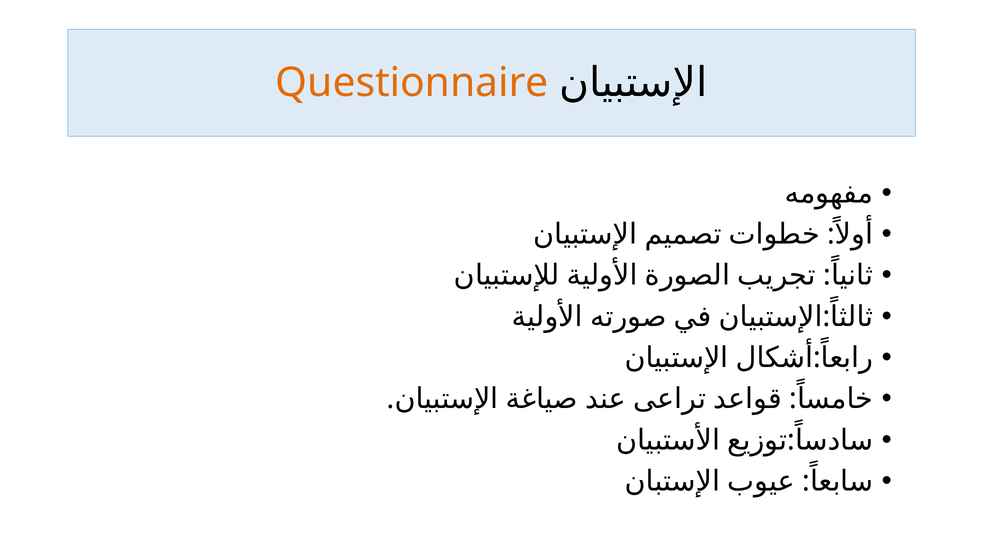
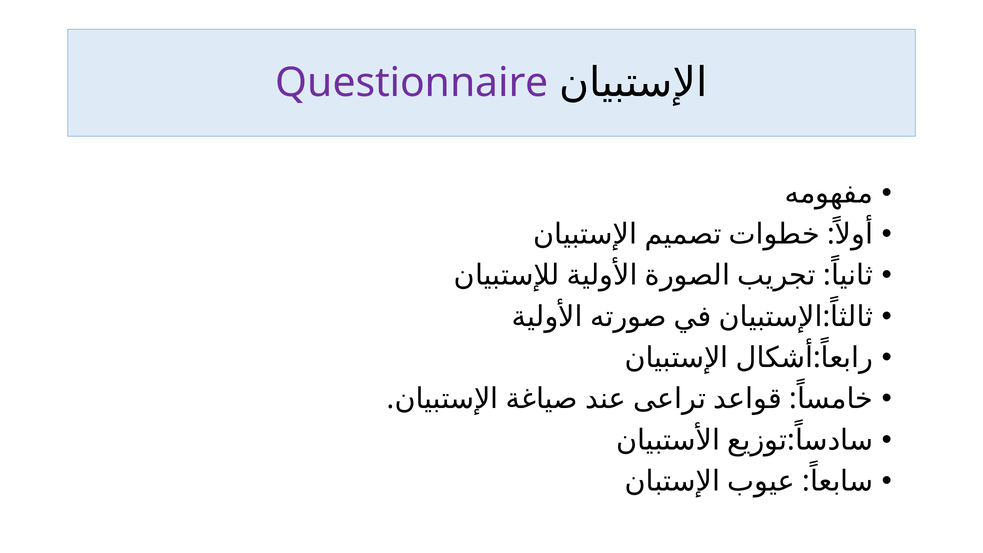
Questionnaire colour: orange -> purple
